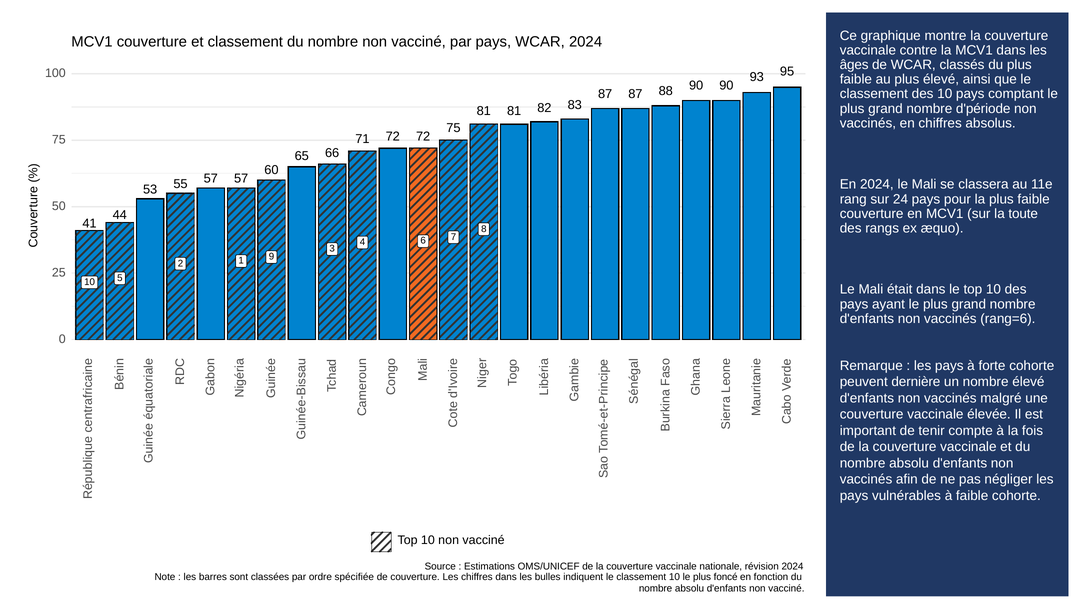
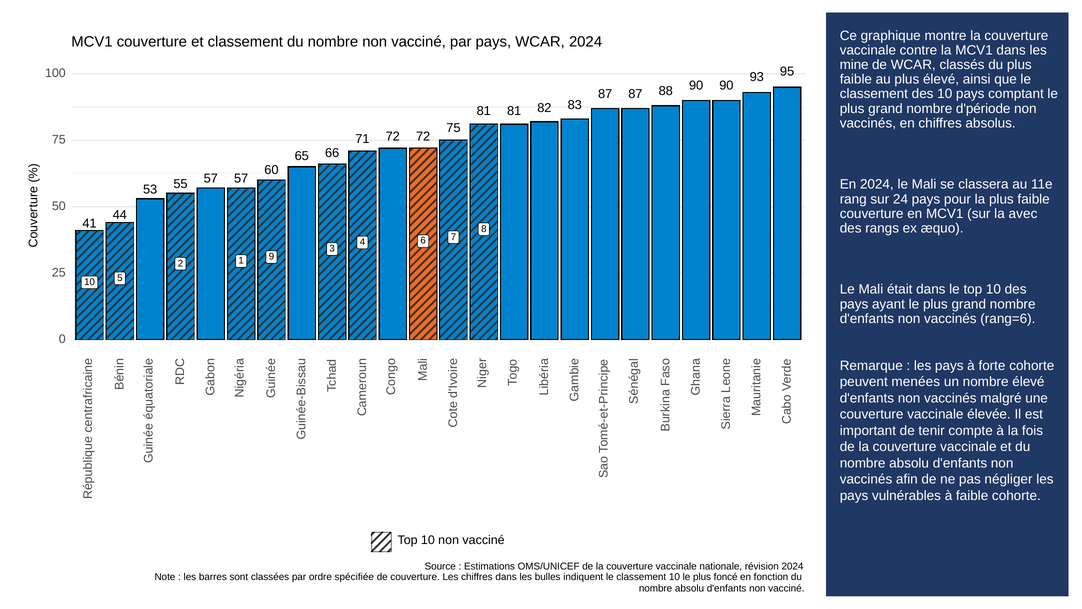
âges: âges -> mine
toute: toute -> avec
dernière: dernière -> menées
